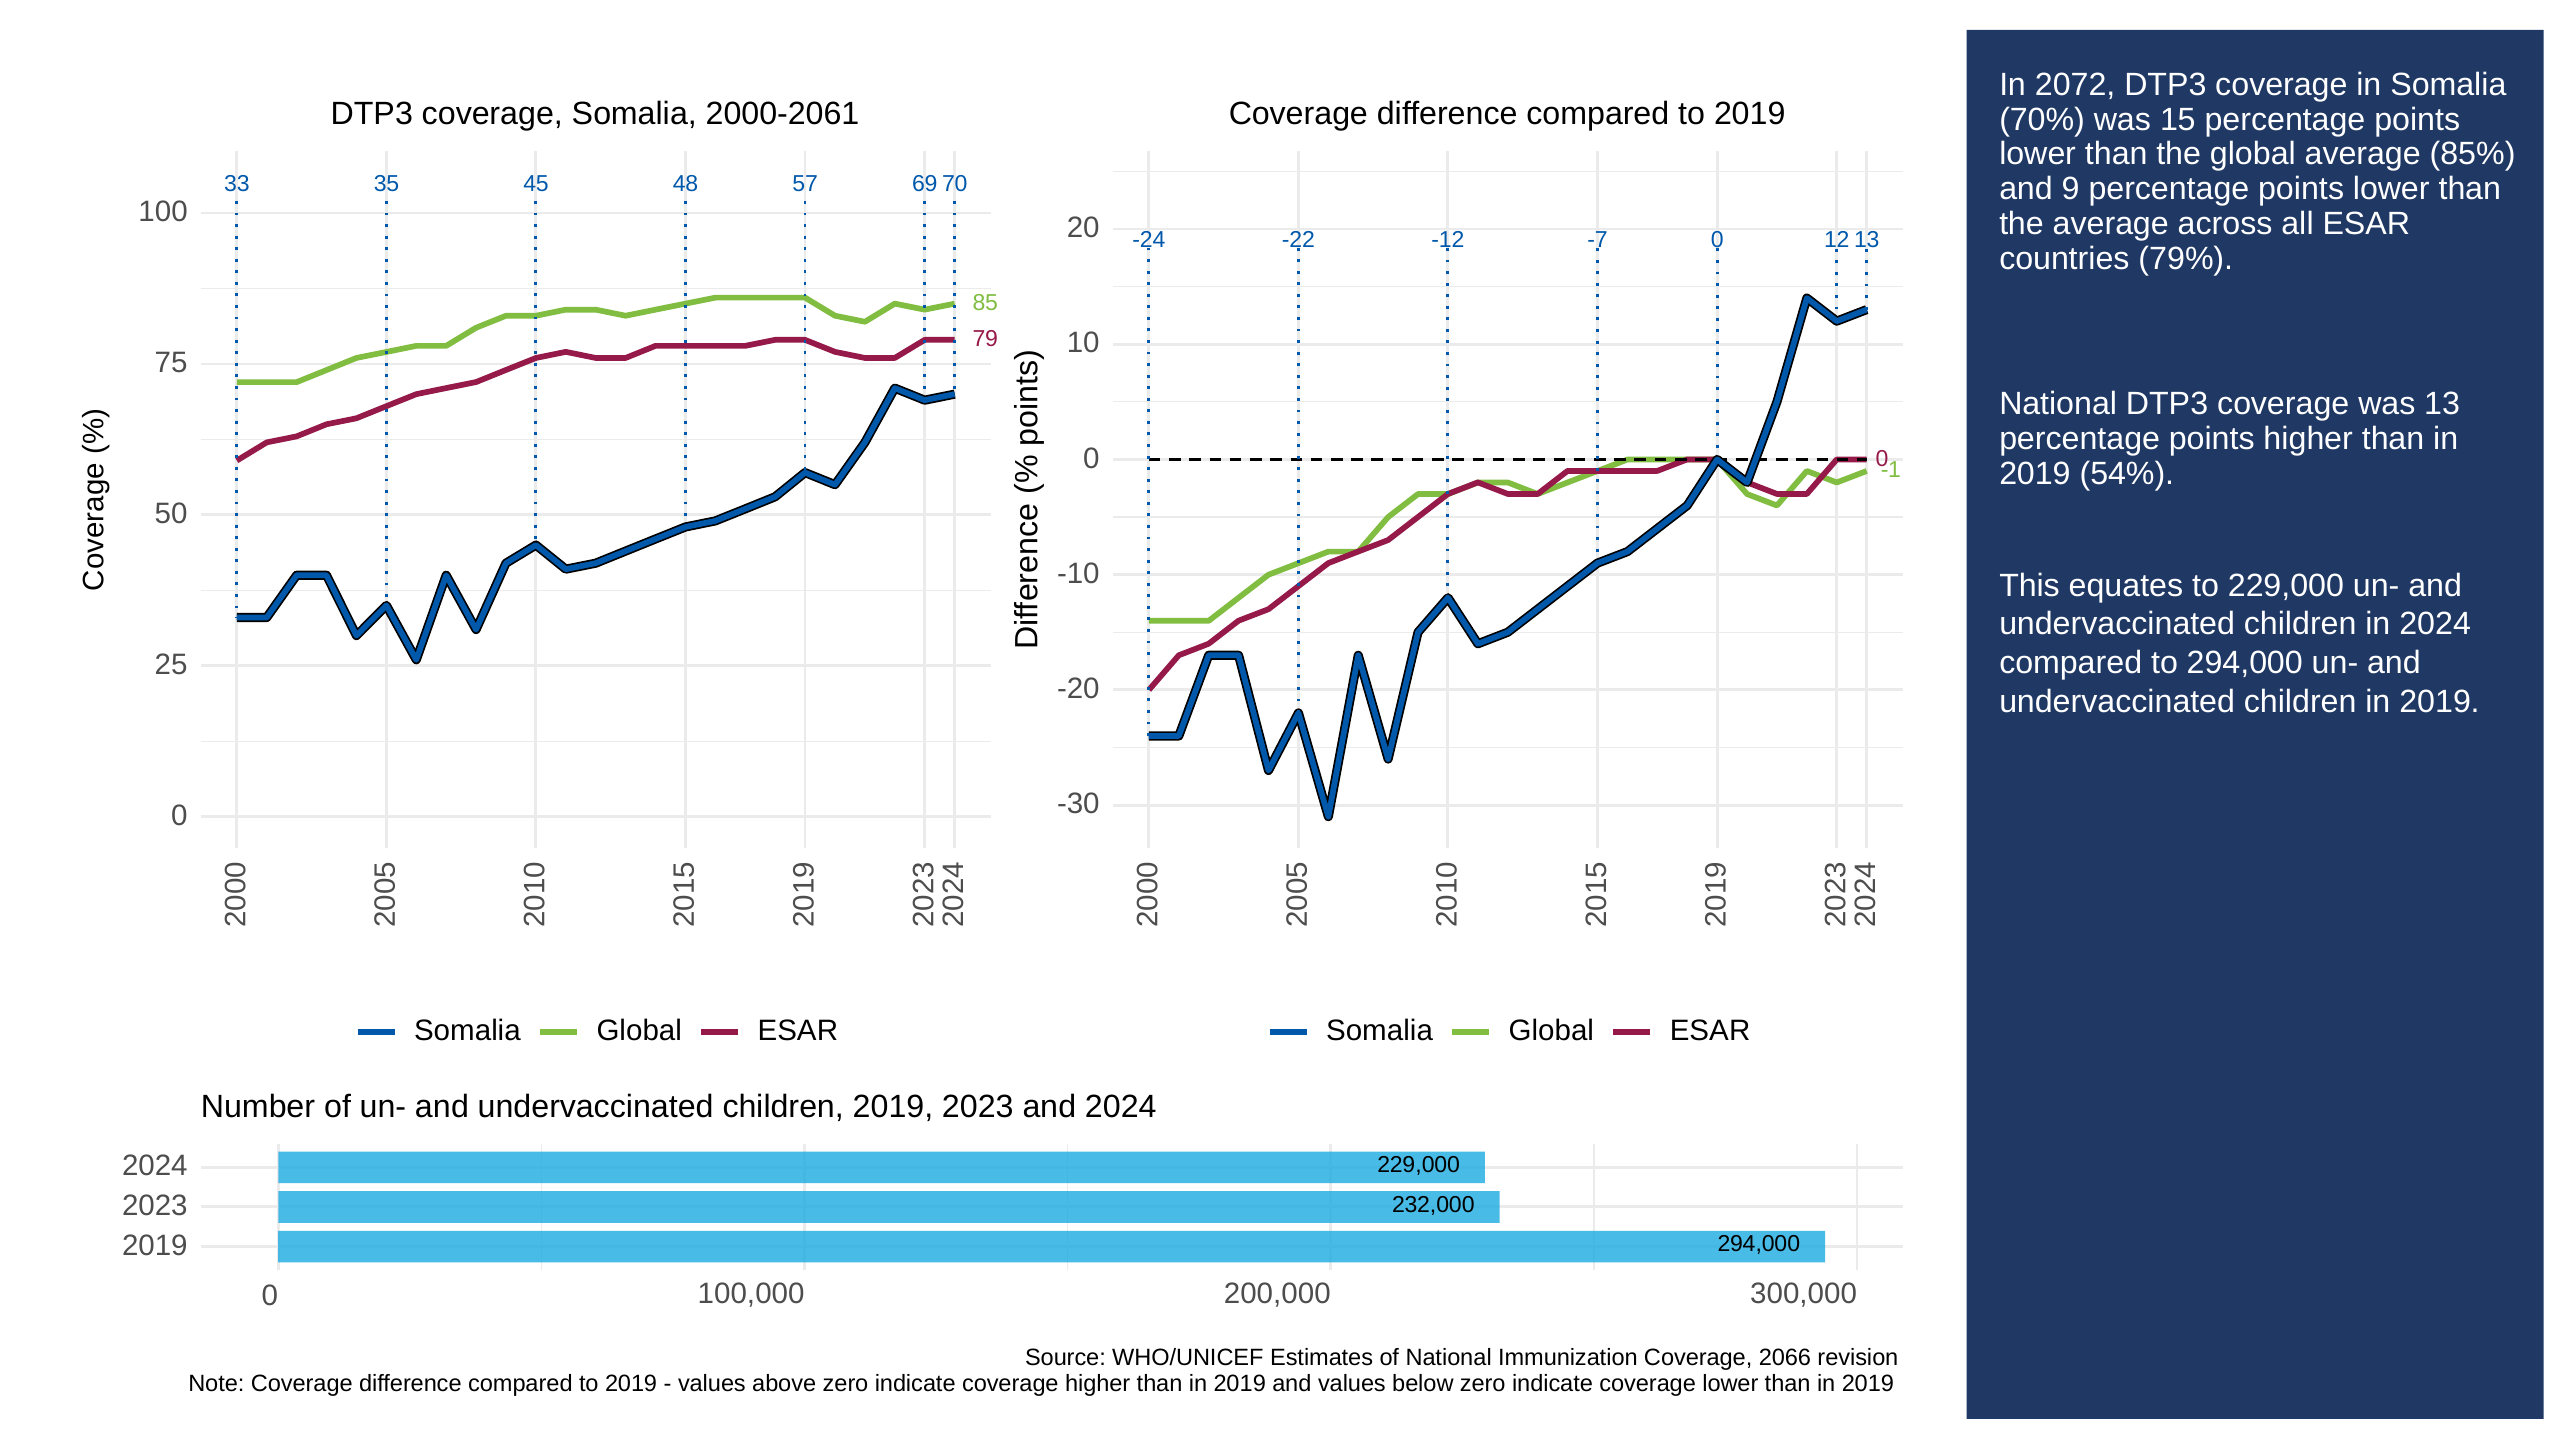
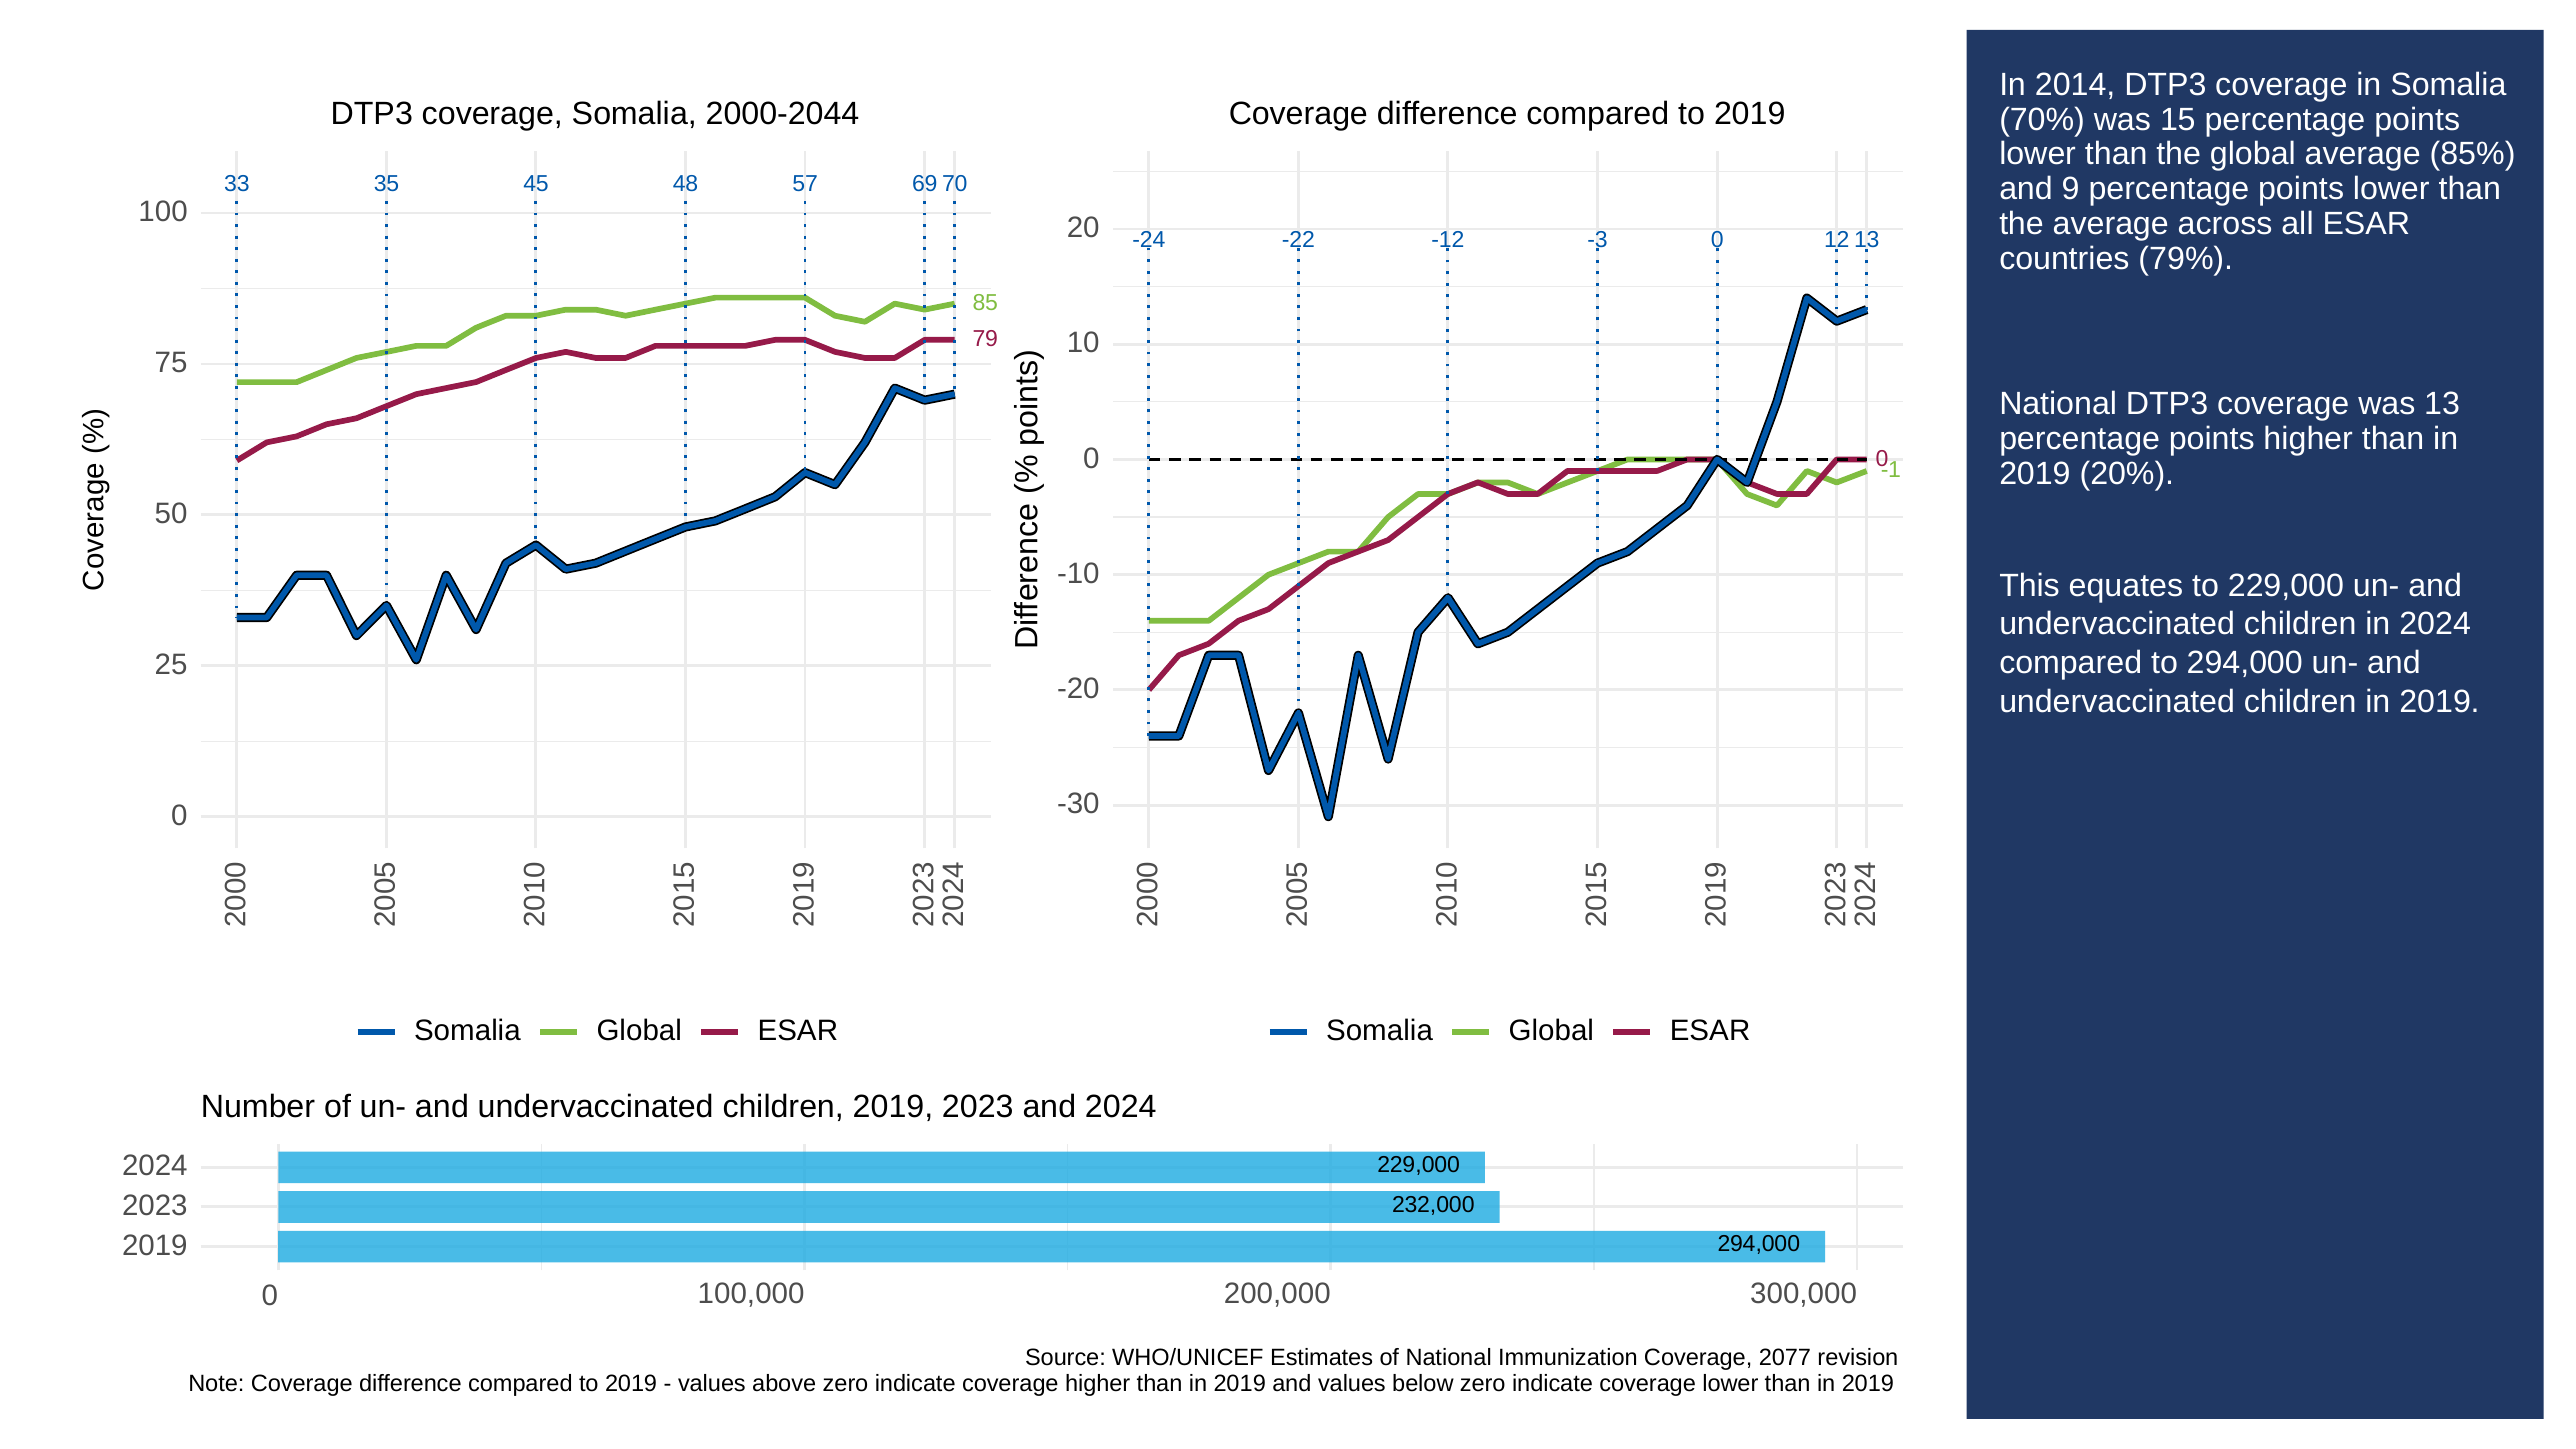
2072: 2072 -> 2014
2000-2061: 2000-2061 -> 2000-2044
-7: -7 -> -3
54%: 54% -> 20%
2066: 2066 -> 2077
